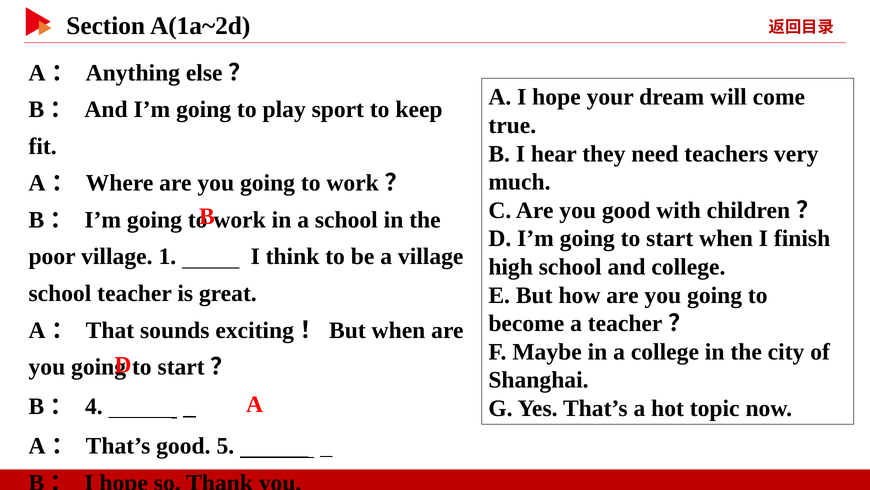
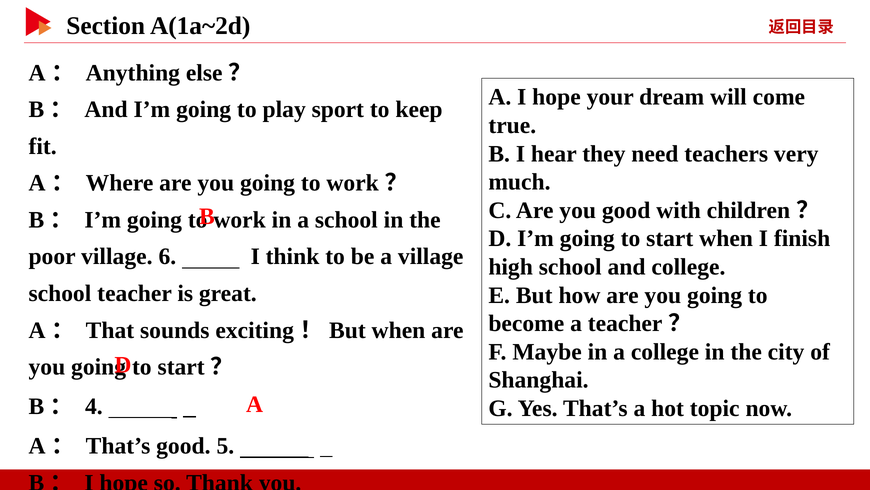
1: 1 -> 6
